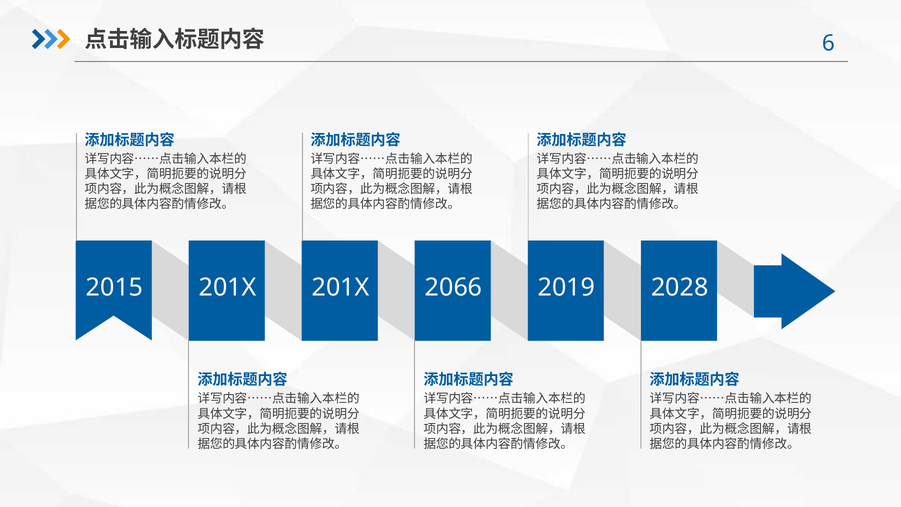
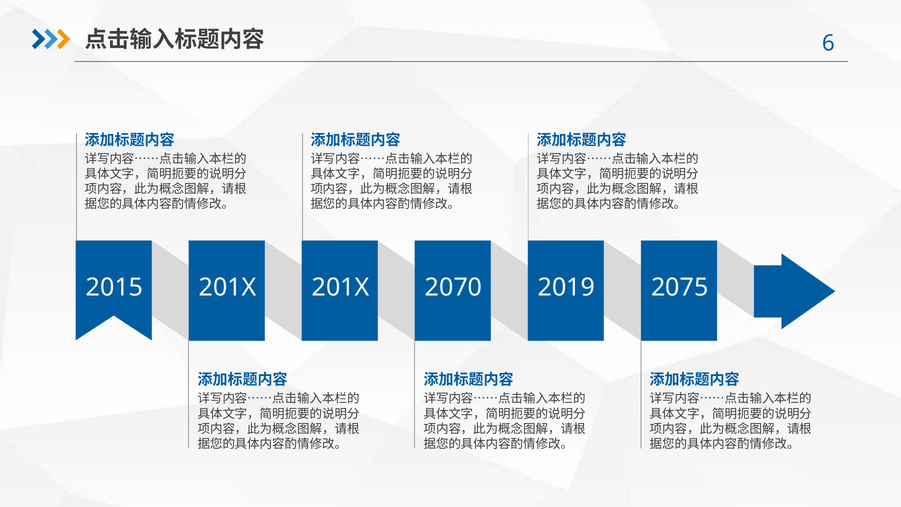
2066: 2066 -> 2070
2028: 2028 -> 2075
